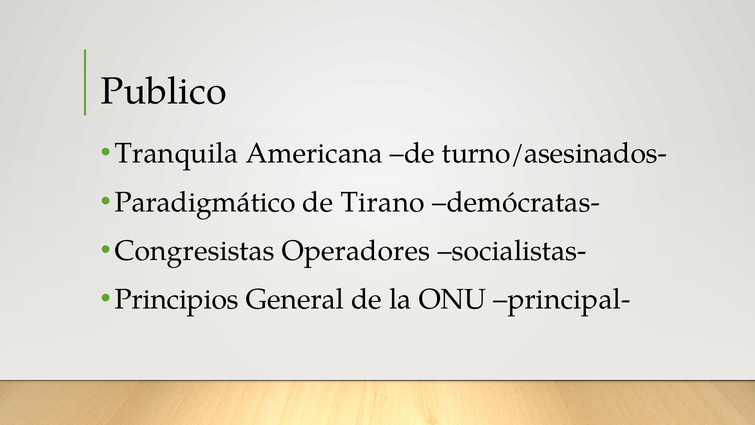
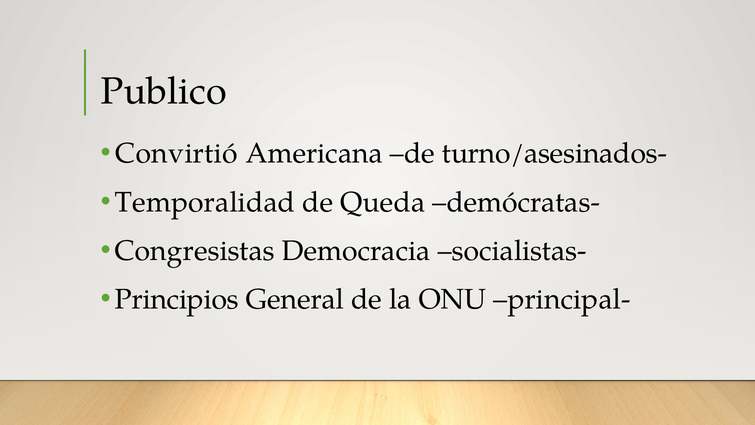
Tranquila: Tranquila -> Convirtió
Paradigmático: Paradigmático -> Temporalidad
Tirano: Tirano -> Queda
Operadores: Operadores -> Democracia
